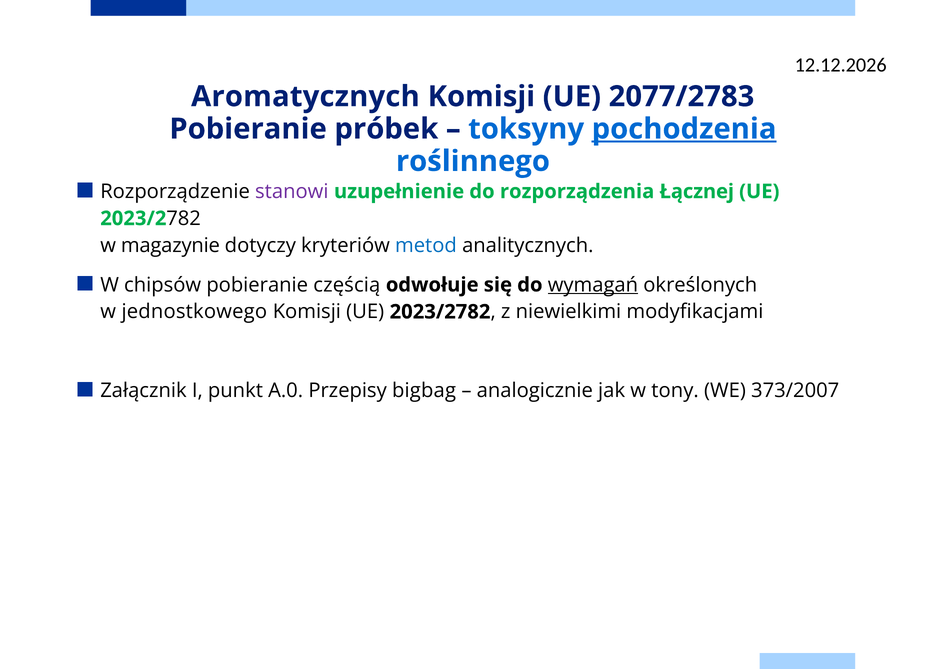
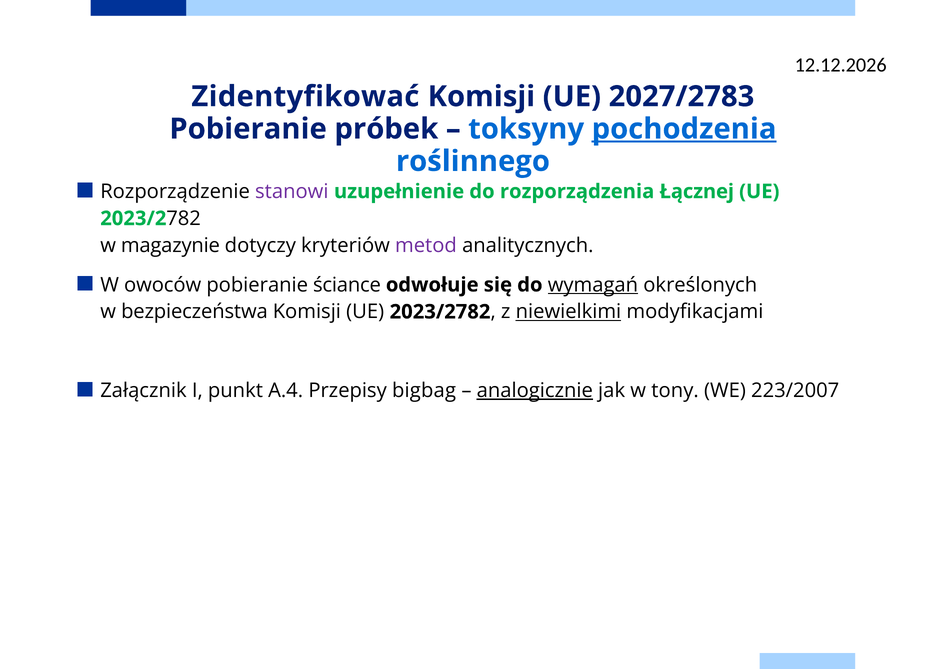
Aromatycznych: Aromatycznych -> Zidentyfikować
2077/2783: 2077/2783 -> 2027/2783
metod colour: blue -> purple
chipsów: chipsów -> owoców
częścią: częścią -> ściance
jednostkowego: jednostkowego -> bezpieczeństwa
niewielkimi underline: none -> present
A.0: A.0 -> A.4
analogicznie underline: none -> present
373/2007: 373/2007 -> 223/2007
